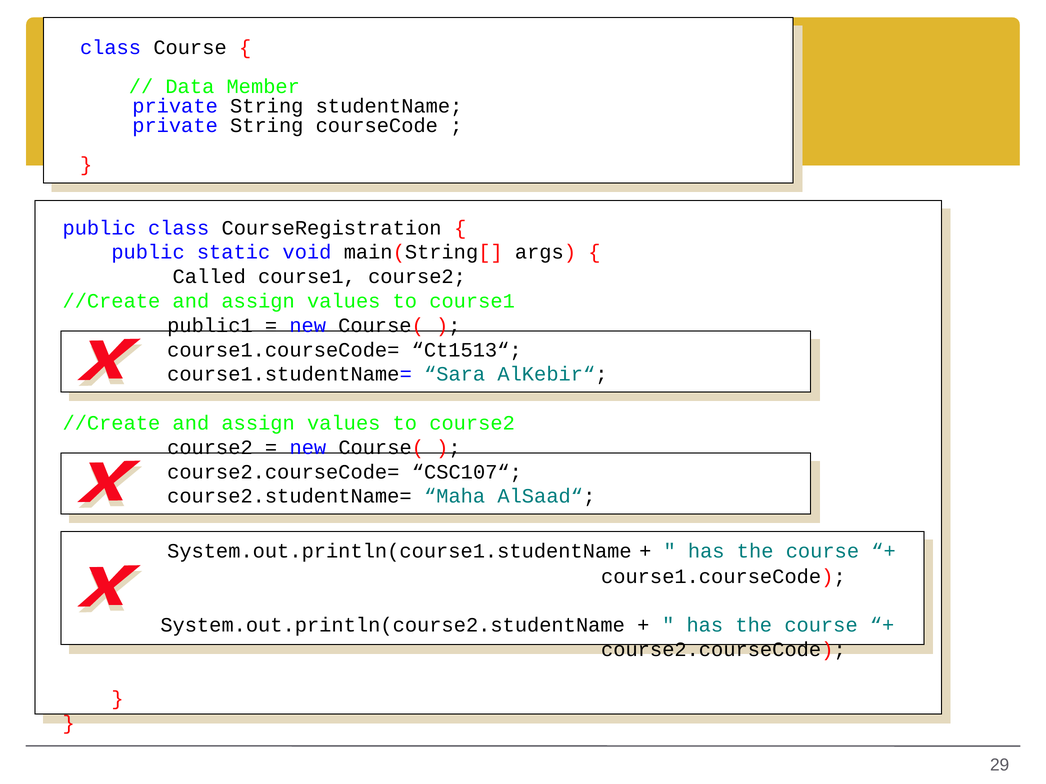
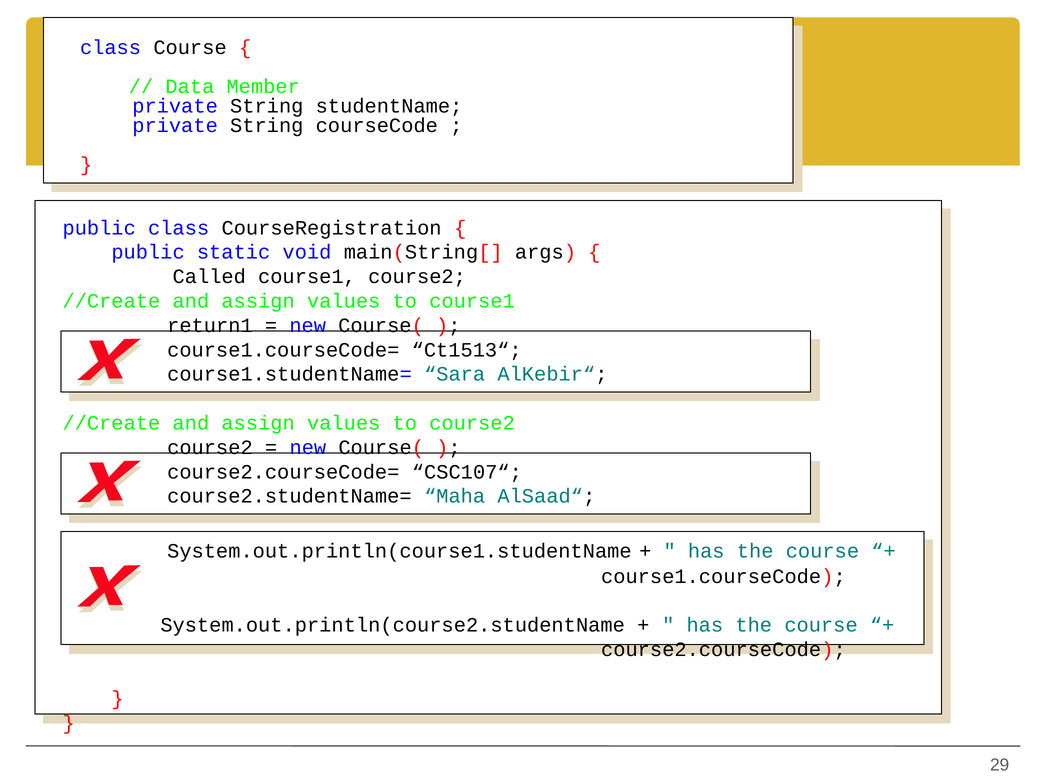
public1: public1 -> return1
